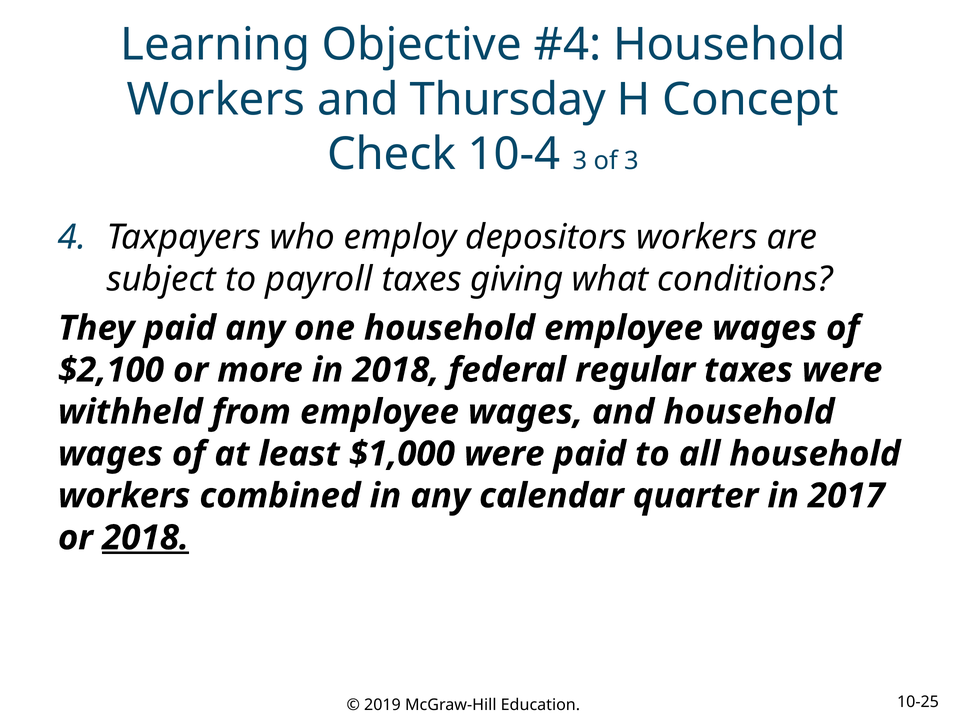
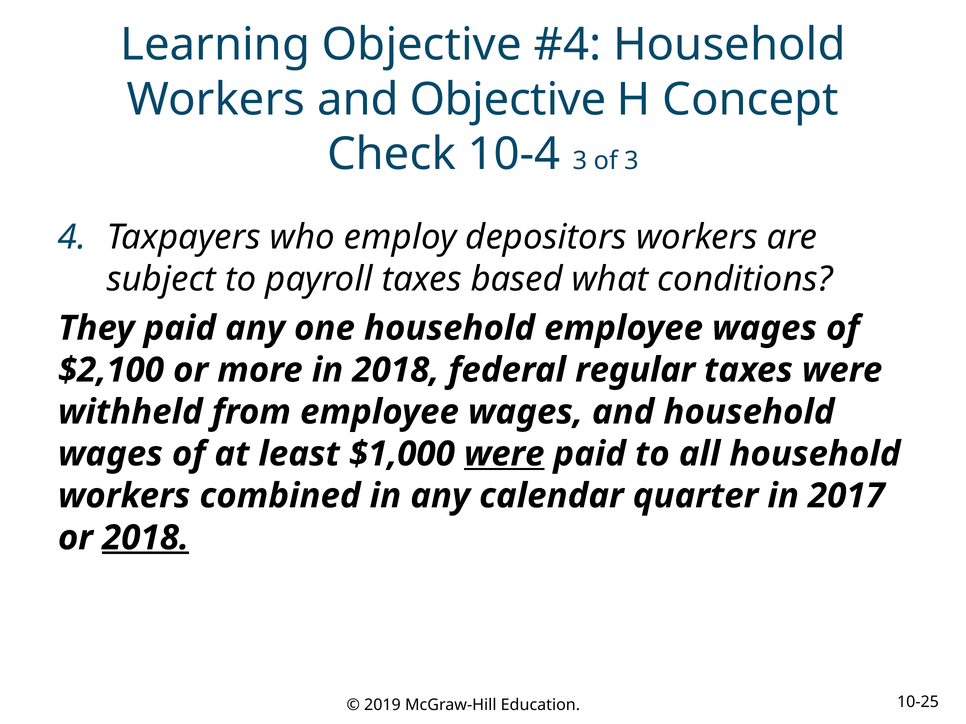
and Thursday: Thursday -> Objective
giving: giving -> based
were at (504, 454) underline: none -> present
